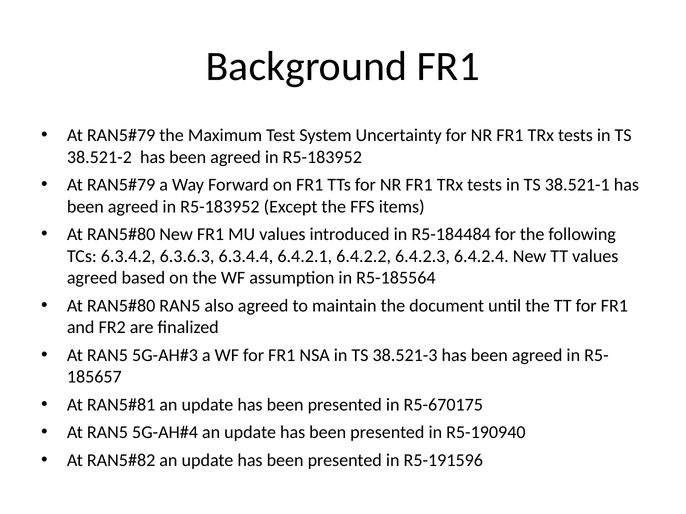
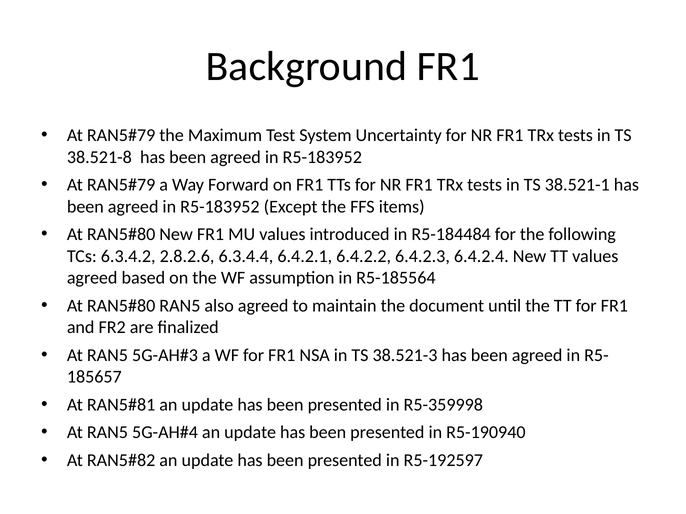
38.521-2: 38.521-2 -> 38.521-8
6.3.6.3: 6.3.6.3 -> 2.8.2.6
R5-670175: R5-670175 -> R5-359998
R5-191596: R5-191596 -> R5-192597
